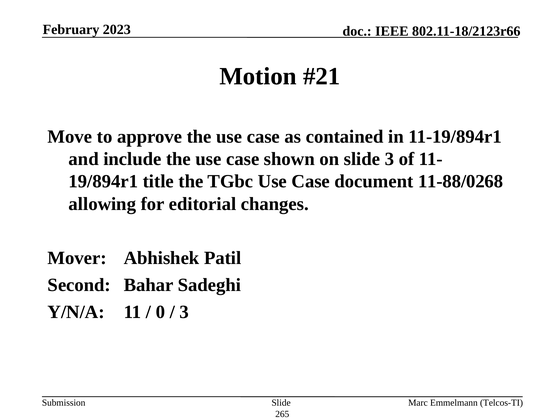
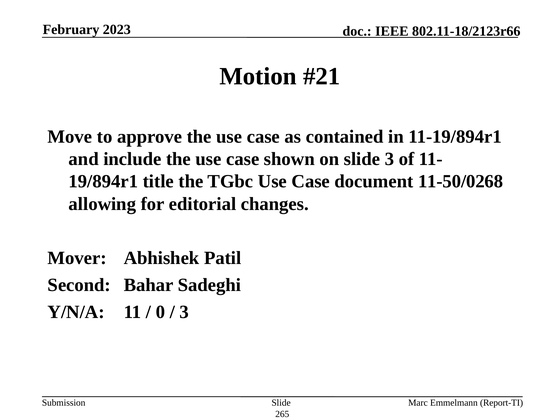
11-88/0268: 11-88/0268 -> 11-50/0268
Telcos-TI: Telcos-TI -> Report-TI
